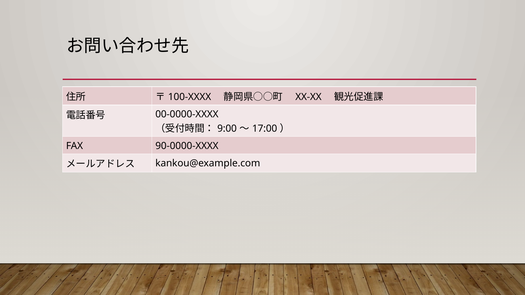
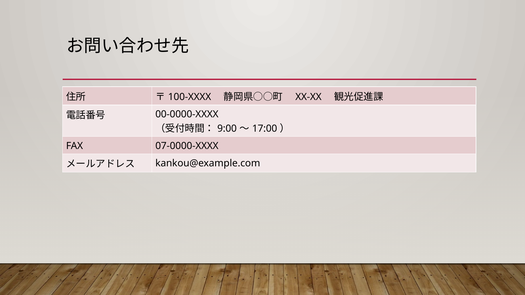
90-0000-XXXX: 90-0000-XXXX -> 07-0000-XXXX
